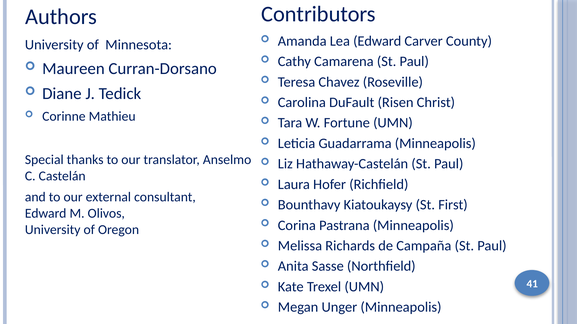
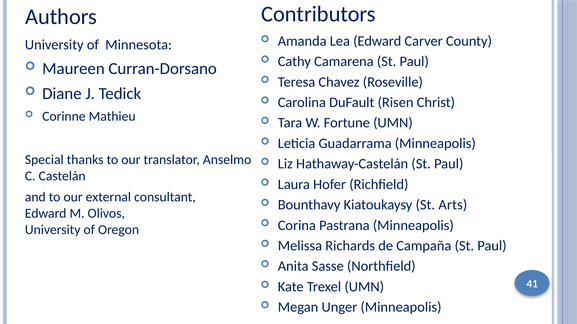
First: First -> Arts
